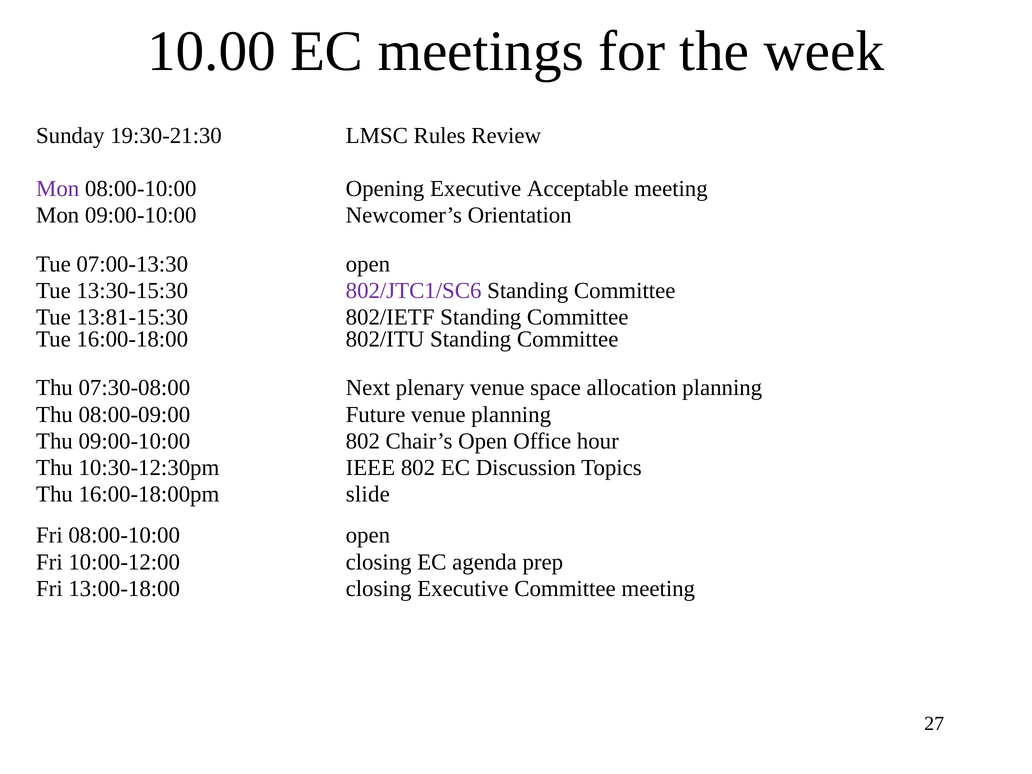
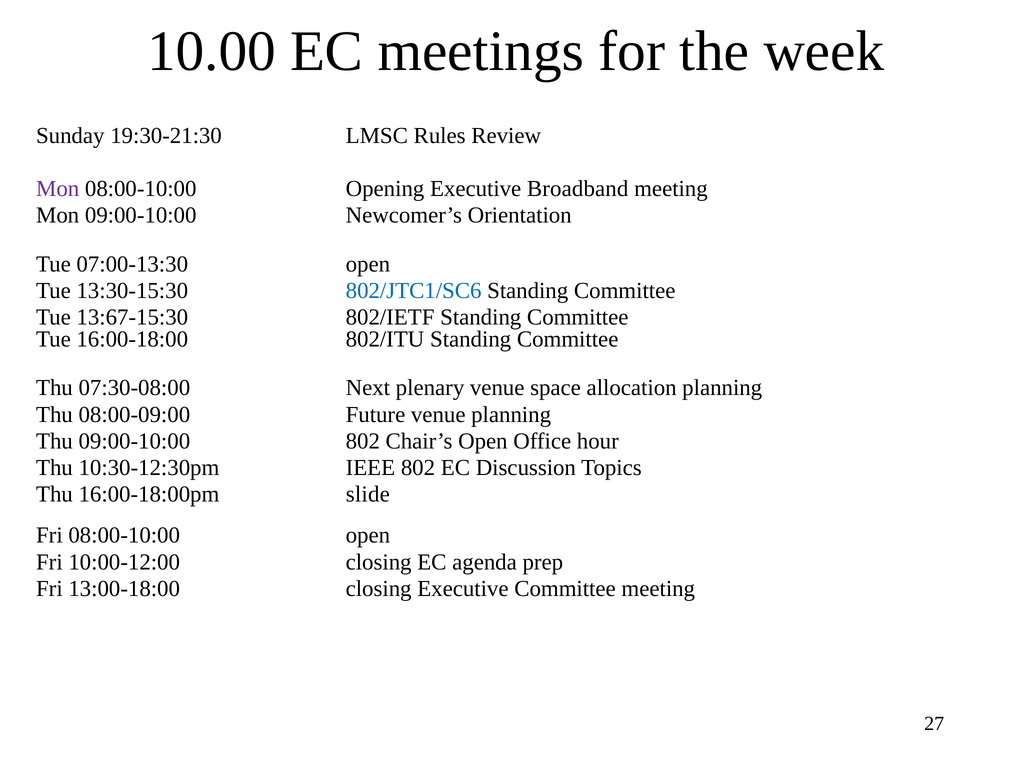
Acceptable: Acceptable -> Broadband
802/JTC1/SC6 colour: purple -> blue
13:81-15:30: 13:81-15:30 -> 13:67-15:30
